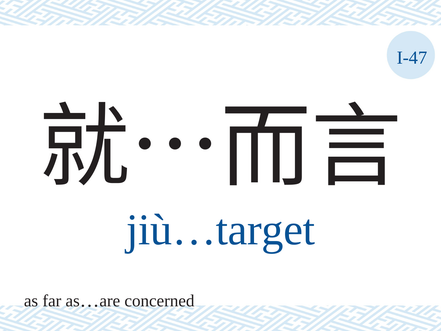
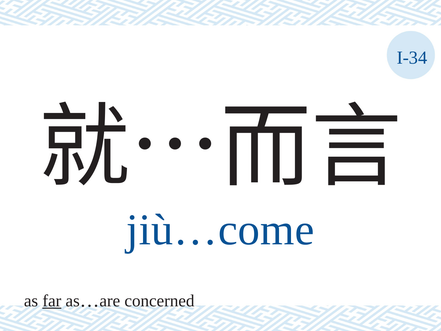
I-47: I-47 -> I-34
jiù…target: jiù…target -> jiù…come
far underline: none -> present
